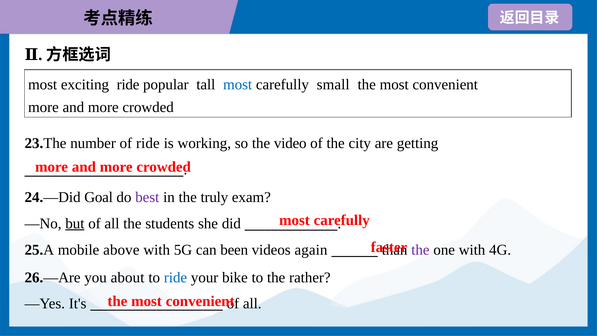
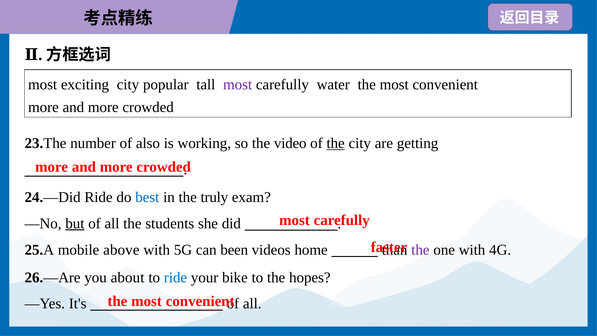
exciting ride: ride -> city
most at (238, 85) colour: blue -> purple
small: small -> water
of ride: ride -> also
the at (336, 143) underline: none -> present
24.—Did Goal: Goal -> Ride
best colour: purple -> blue
again: again -> home
rather: rather -> hopes
